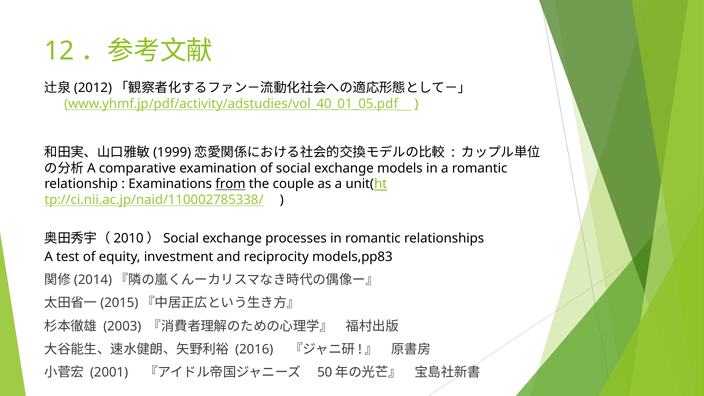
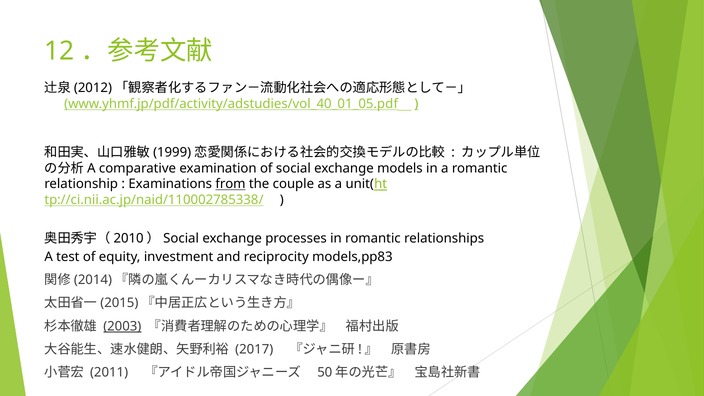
2003 underline: none -> present
2016: 2016 -> 2017
2001: 2001 -> 2011
